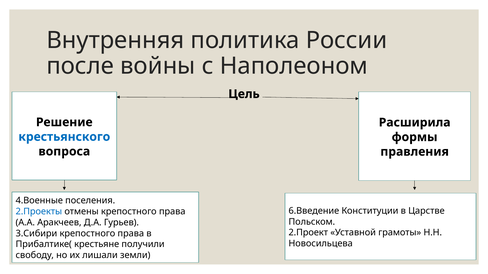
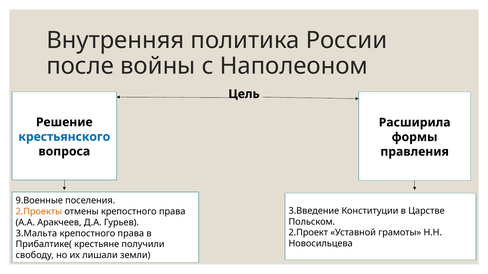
4.Военные: 4.Военные -> 9.Военные
6.Введение: 6.Введение -> 3.Введение
2.Проекты colour: blue -> orange
3.Сибири: 3.Сибири -> 3.Мальта
